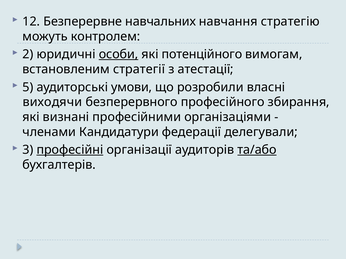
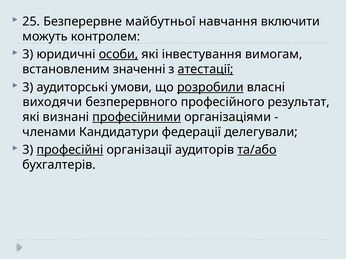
12: 12 -> 25
навчальних: навчальних -> майбутньої
стратегію: стратегію -> включити
2 at (28, 54): 2 -> 3
потенційного: потенційного -> інвестування
стратегії: стратегії -> значенні
атестації underline: none -> present
5 at (28, 87): 5 -> 3
розробили underline: none -> present
збирання: збирання -> результат
професійними underline: none -> present
